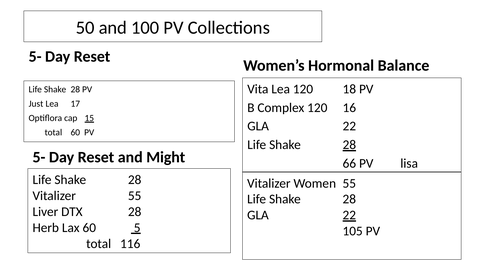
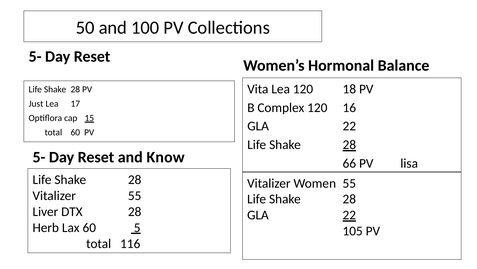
Might: Might -> Know
